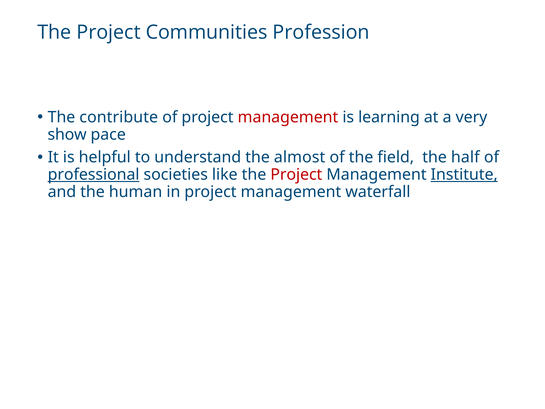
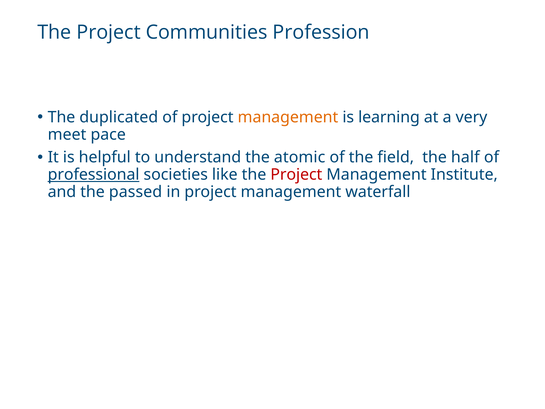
contribute: contribute -> duplicated
management at (288, 117) colour: red -> orange
show: show -> meet
almost: almost -> atomic
Institute underline: present -> none
human: human -> passed
